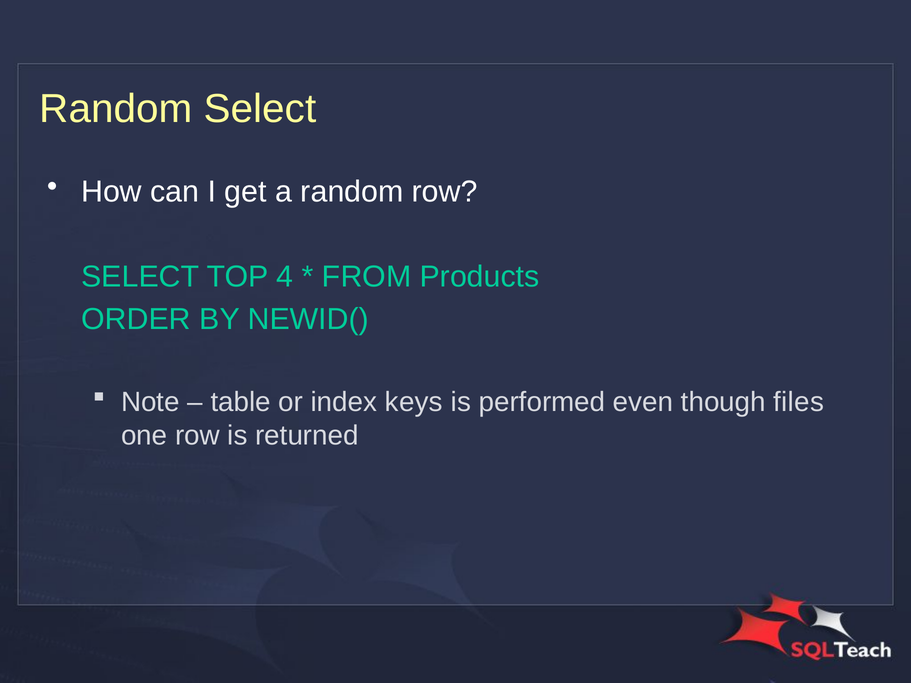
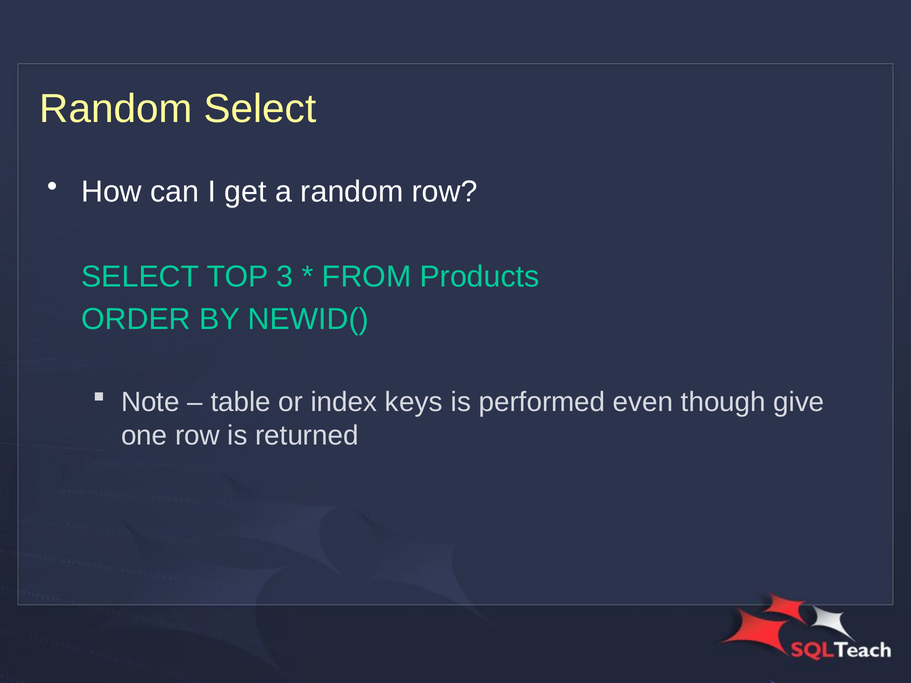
4: 4 -> 3
files: files -> give
